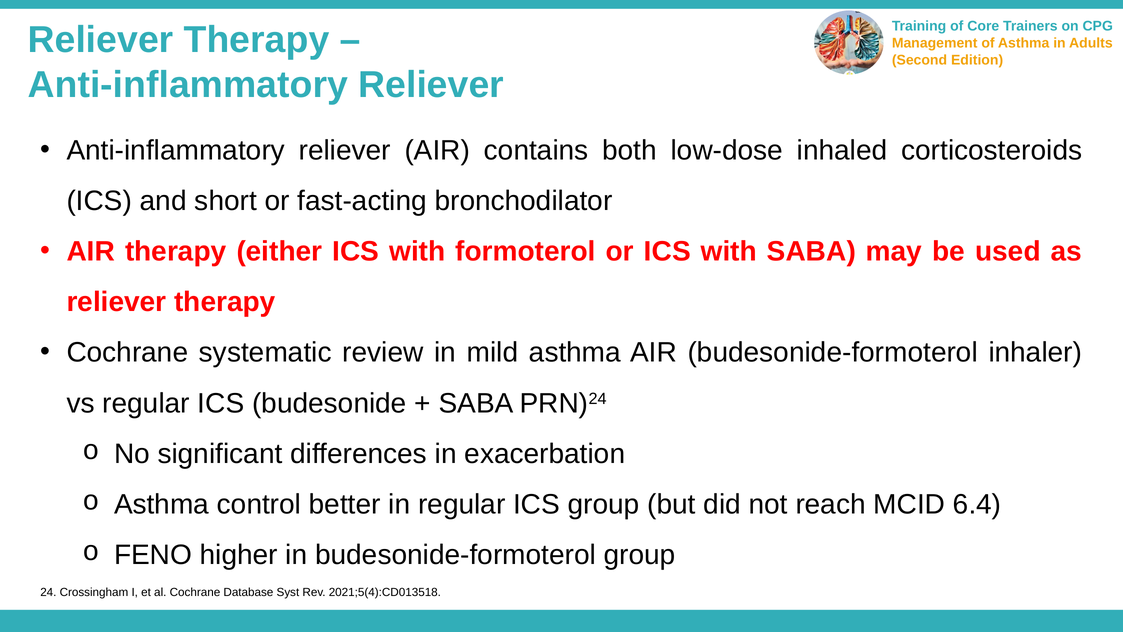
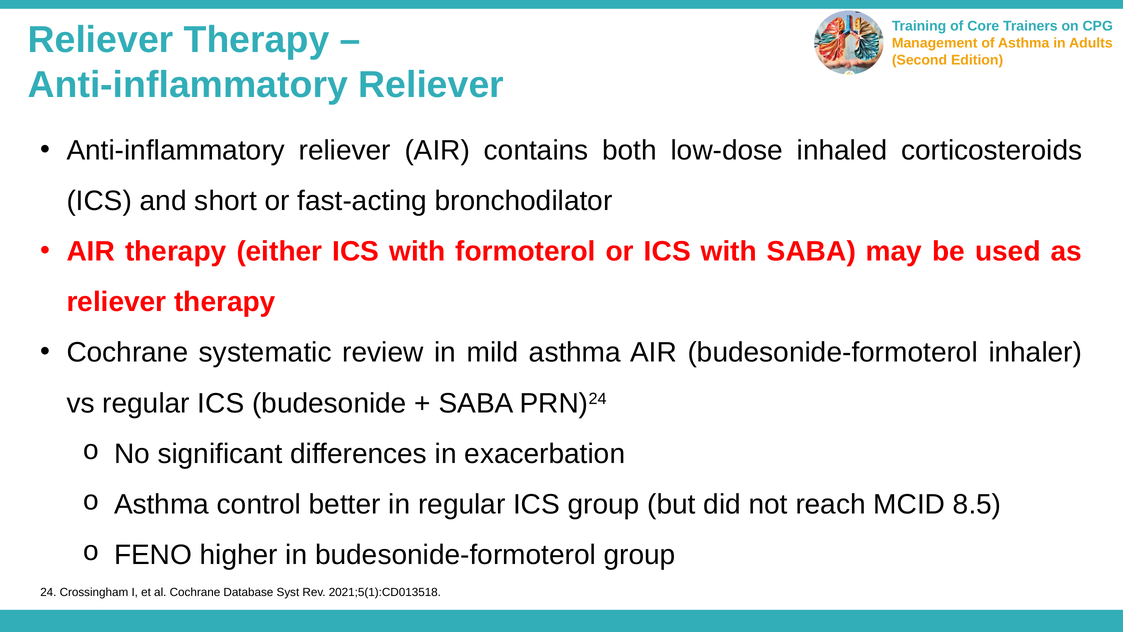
6.4: 6.4 -> 8.5
2021;5(4):CD013518: 2021;5(4):CD013518 -> 2021;5(1):CD013518
